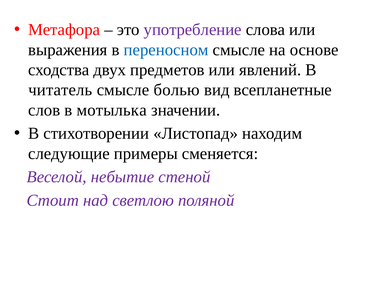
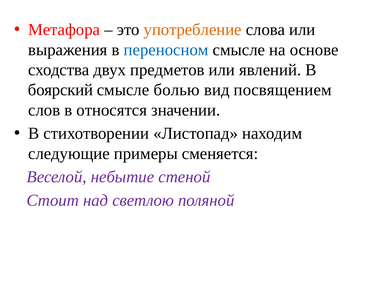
употребление colour: purple -> orange
читатель: читатель -> боярский
всепланетные: всепланетные -> посвящением
мотылька: мотылька -> относятся
